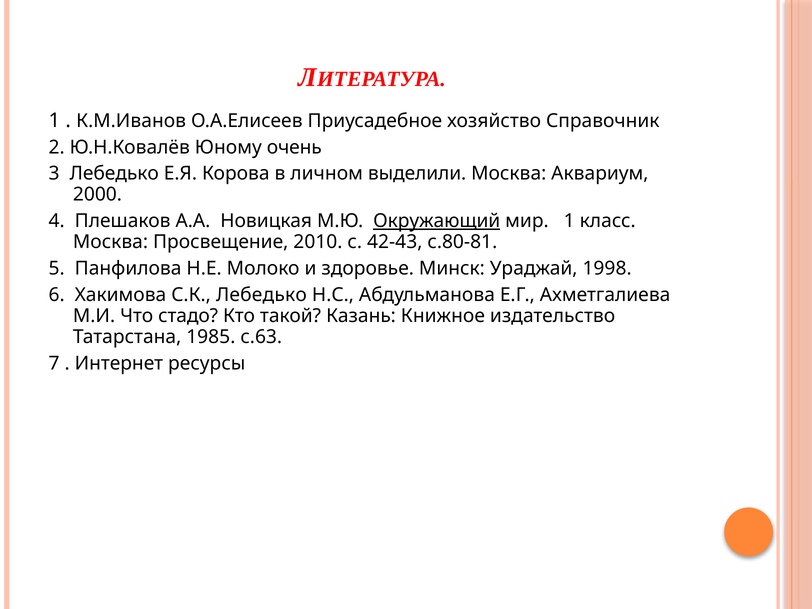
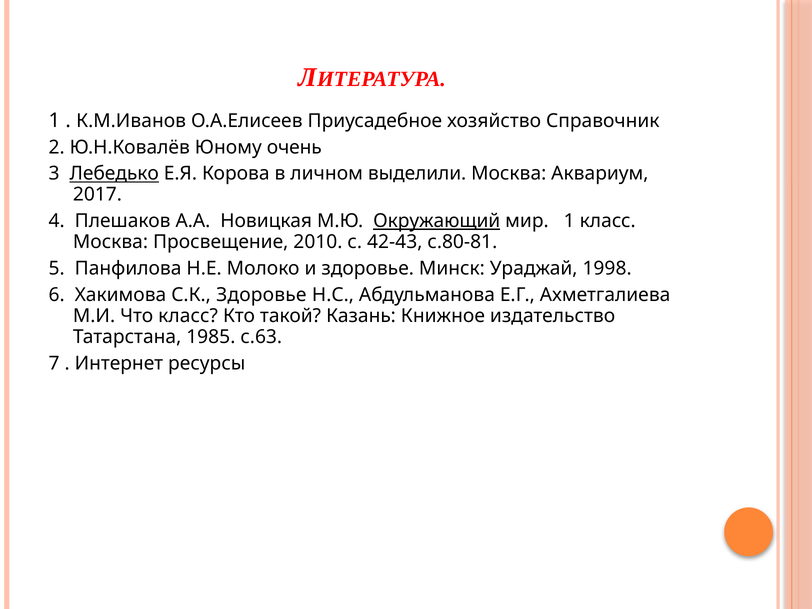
Лебедько at (114, 174) underline: none -> present
2000: 2000 -> 2017
С.К Лебедько: Лебедько -> Здоровье
Что стадо: стадо -> класс
